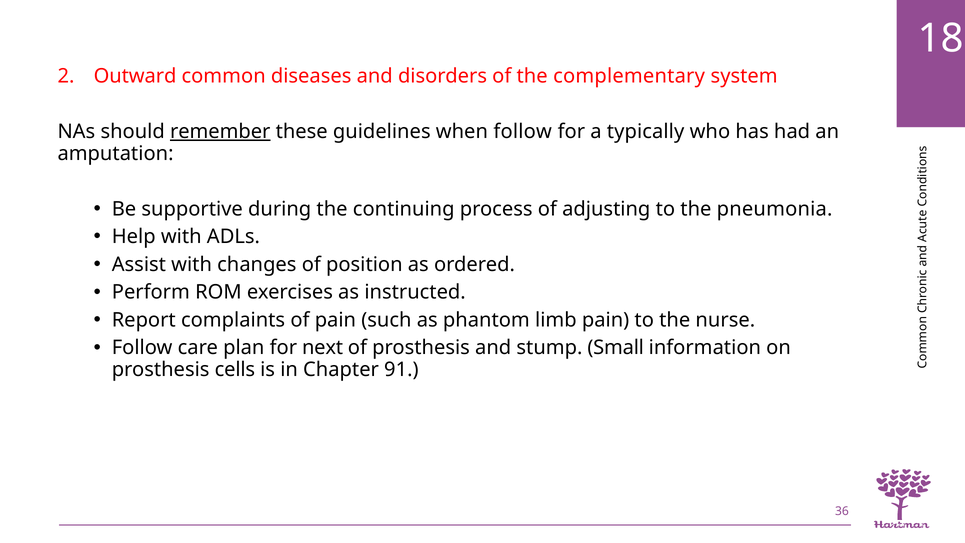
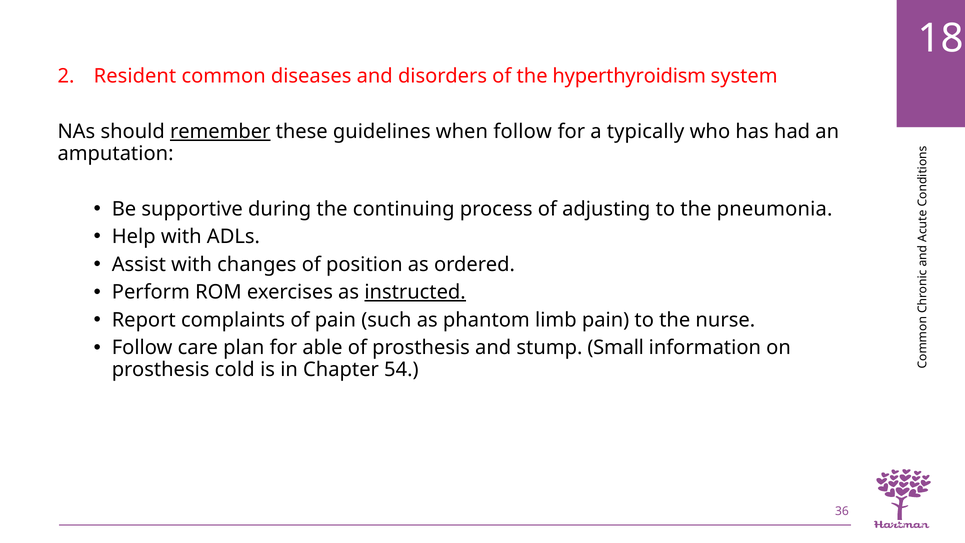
Outward: Outward -> Resident
complementary: complementary -> hyperthyroidism
instructed underline: none -> present
next: next -> able
cells: cells -> cold
91: 91 -> 54
